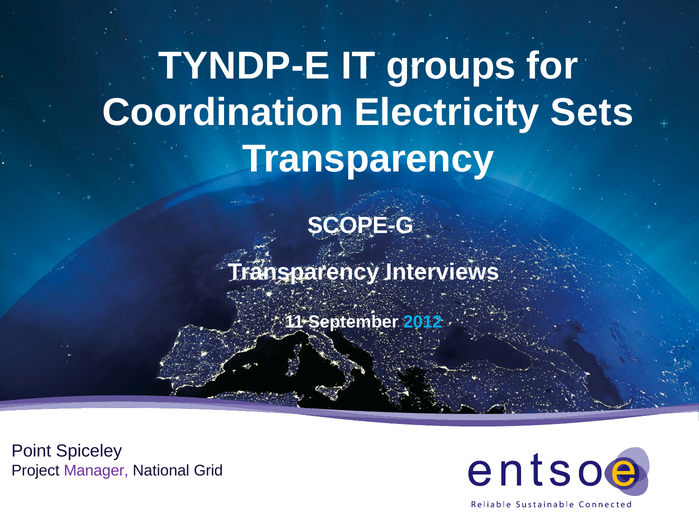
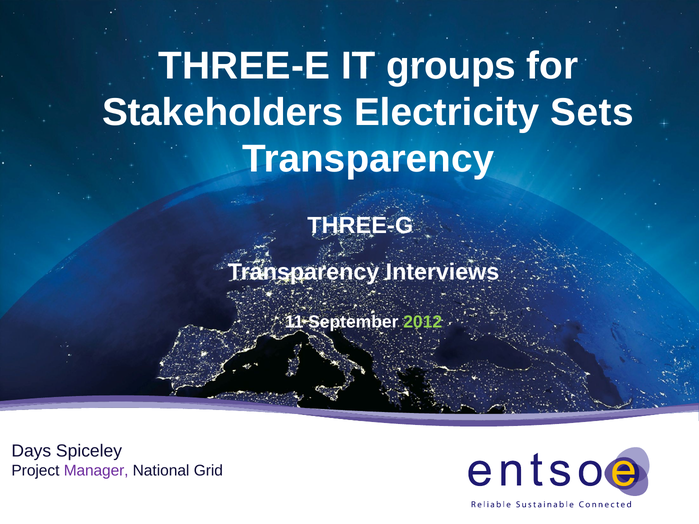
TYNDP-E: TYNDP-E -> THREE-E
Coordination: Coordination -> Stakeholders
SCOPE-G: SCOPE-G -> THREE-G
2012 colour: light blue -> light green
Point: Point -> Days
